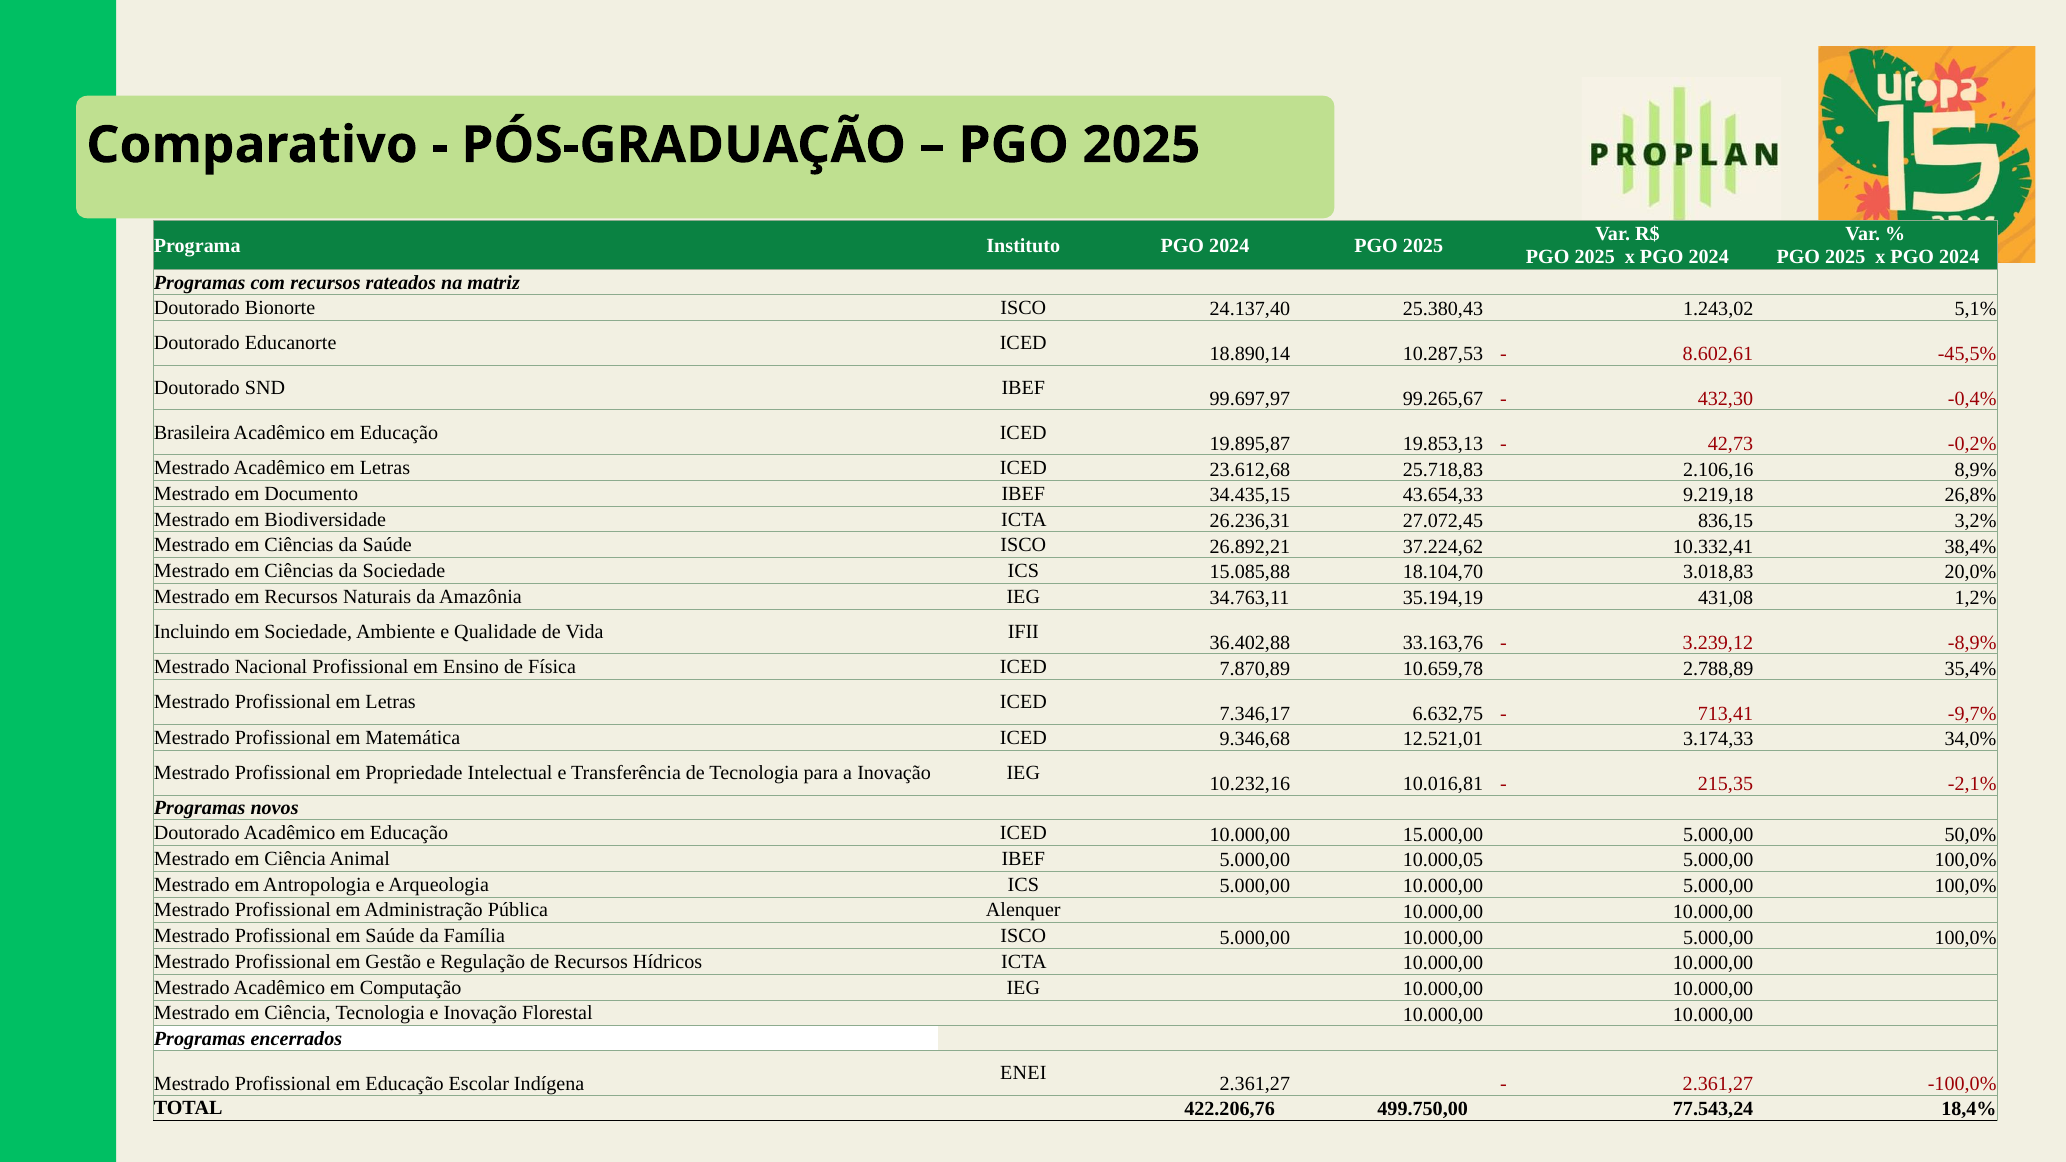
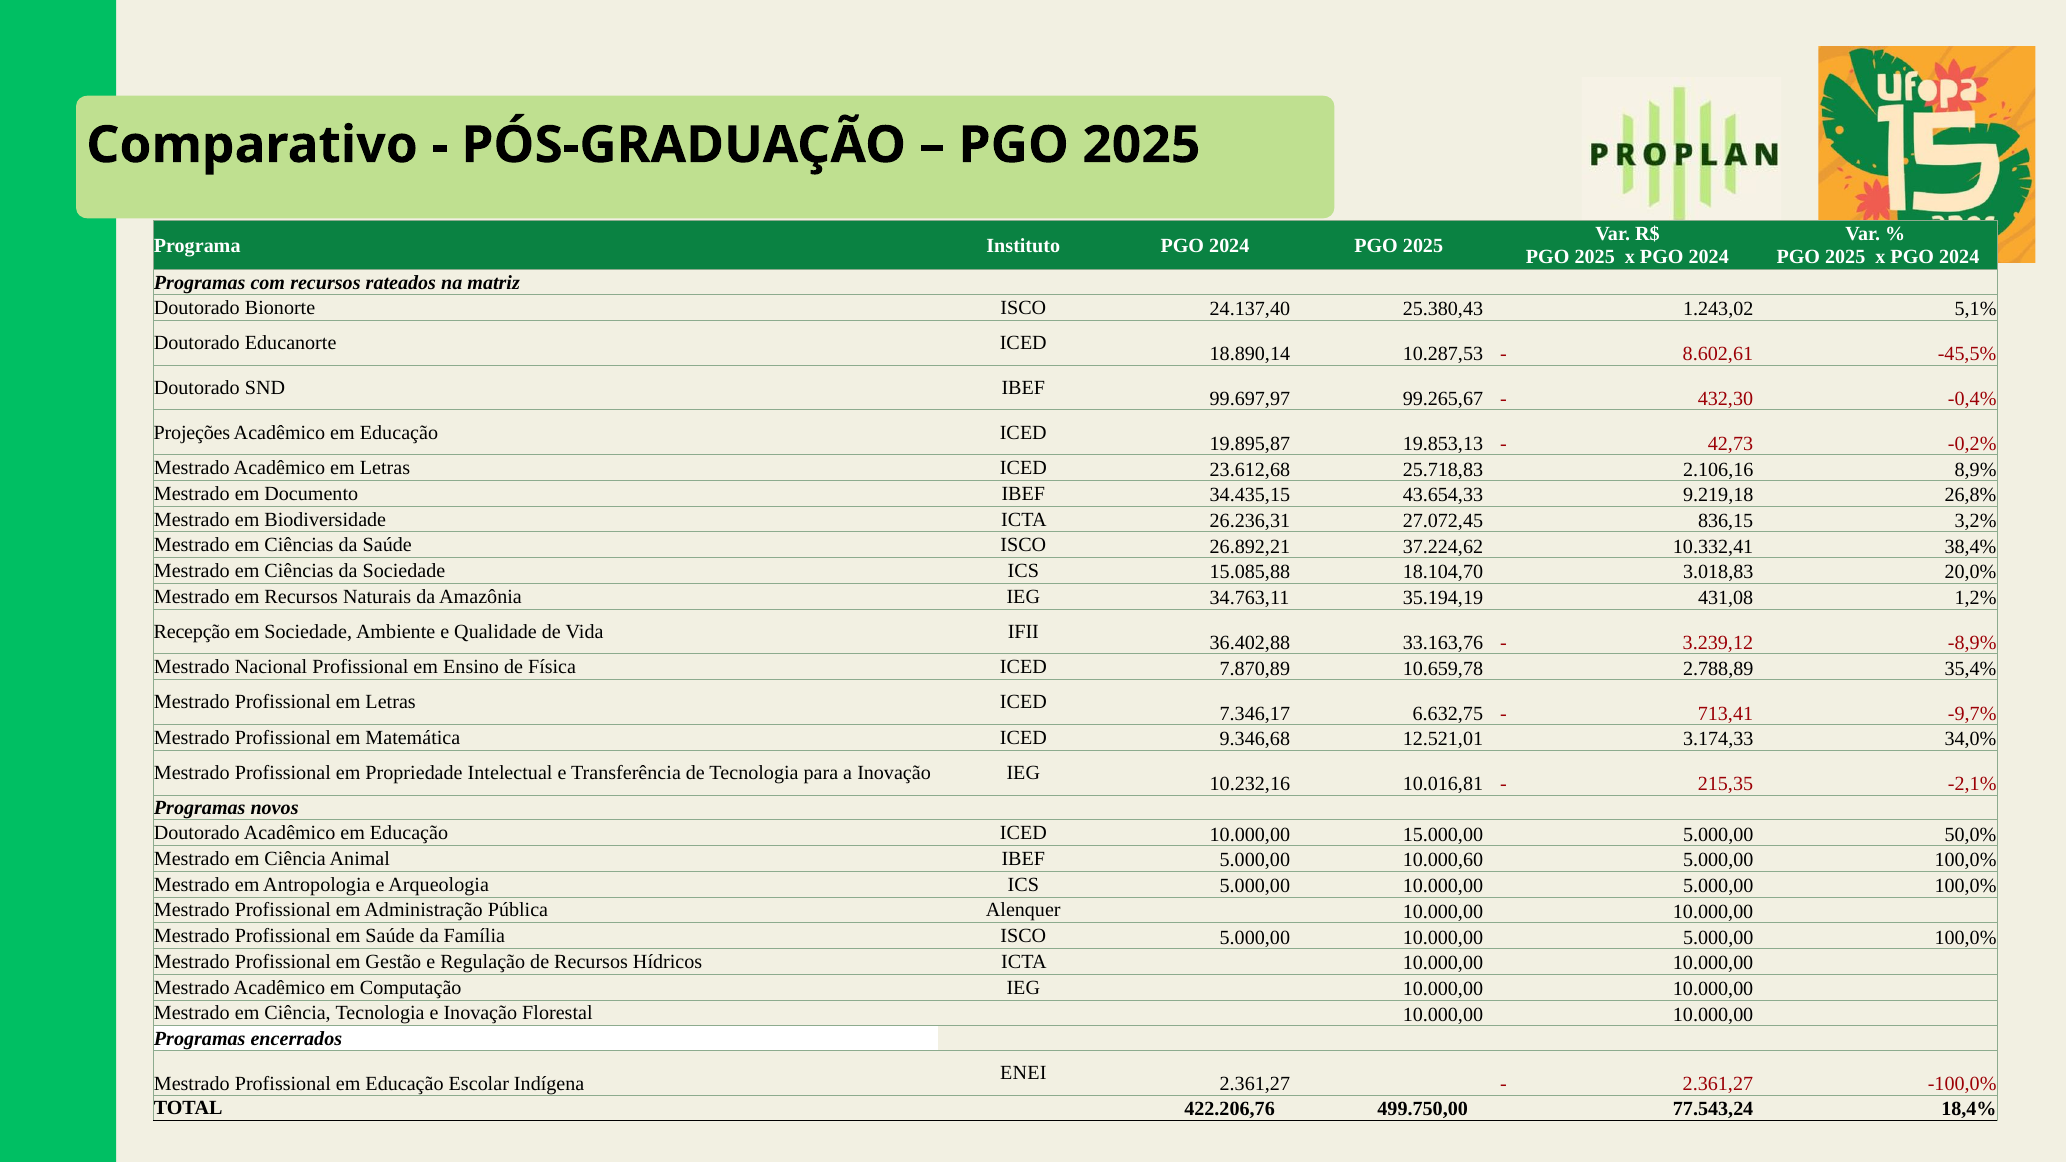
Brasileira: Brasileira -> Projeções
Incluindo: Incluindo -> Recepção
10.000,05: 10.000,05 -> 10.000,60
